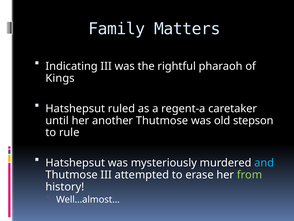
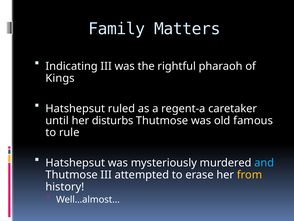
another: another -> disturbs
stepson: stepson -> famous
from colour: light green -> yellow
